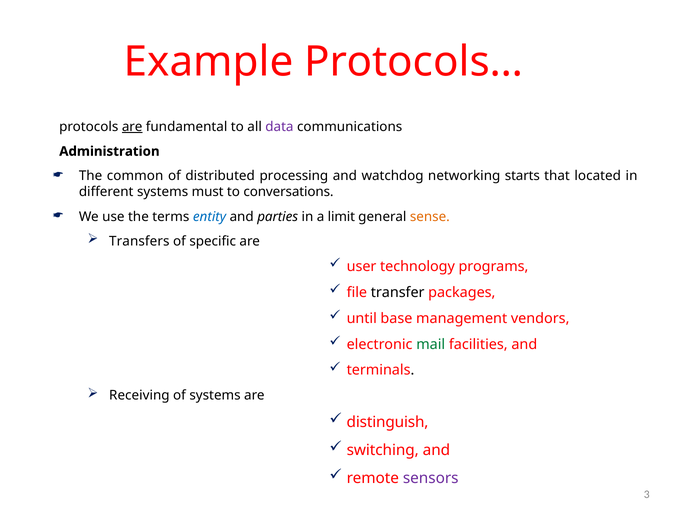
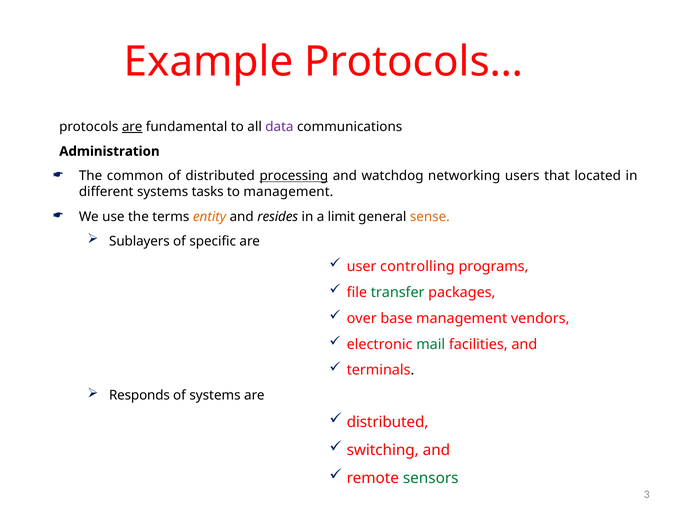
processing underline: none -> present
starts: starts -> users
must: must -> tasks
to conversations: conversations -> management
entity colour: blue -> orange
parties: parties -> resides
Transfers: Transfers -> Sublayers
technology: technology -> controlling
transfer colour: black -> green
until: until -> over
Receiving: Receiving -> Responds
distinguish at (388, 422): distinguish -> distributed
sensors colour: purple -> green
